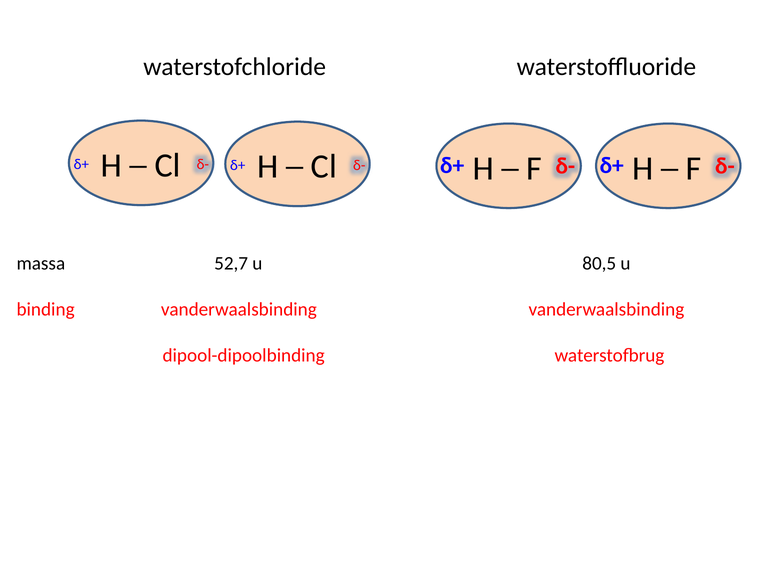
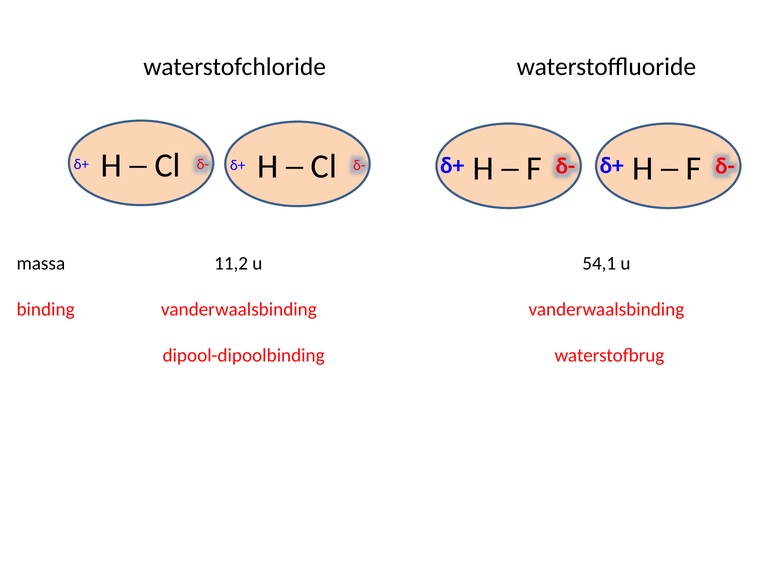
52,7: 52,7 -> 11,2
80,5: 80,5 -> 54,1
